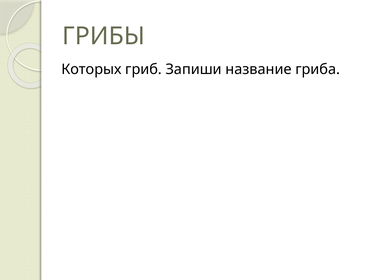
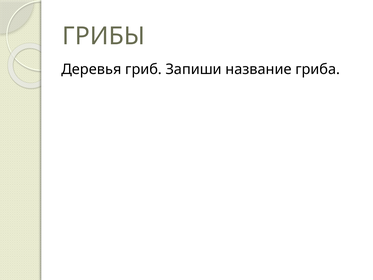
Которых: Которых -> Деревья
